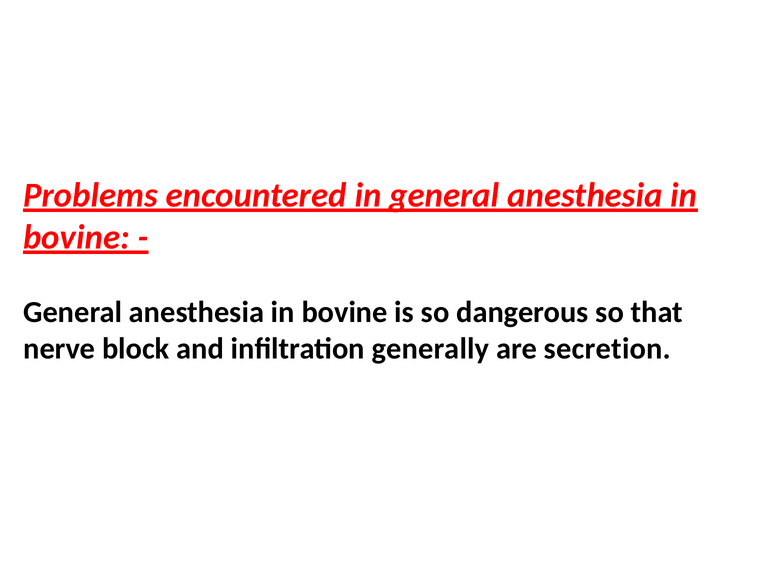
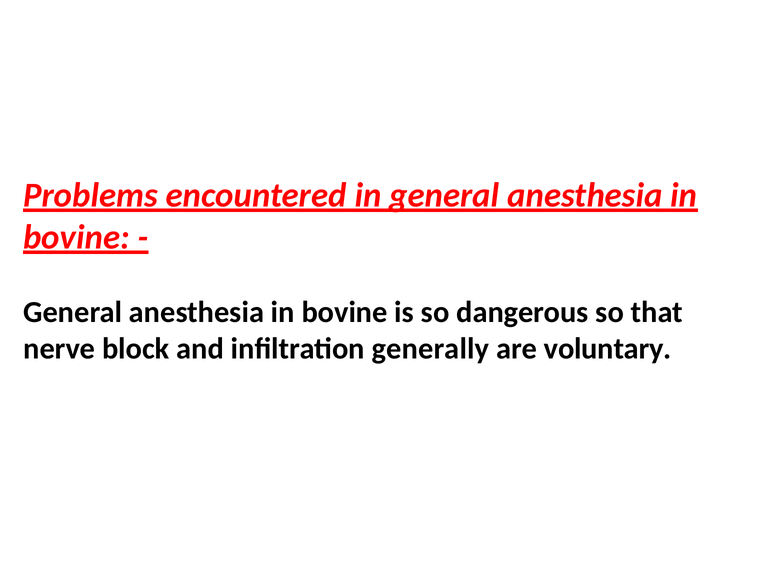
secretion: secretion -> voluntary
